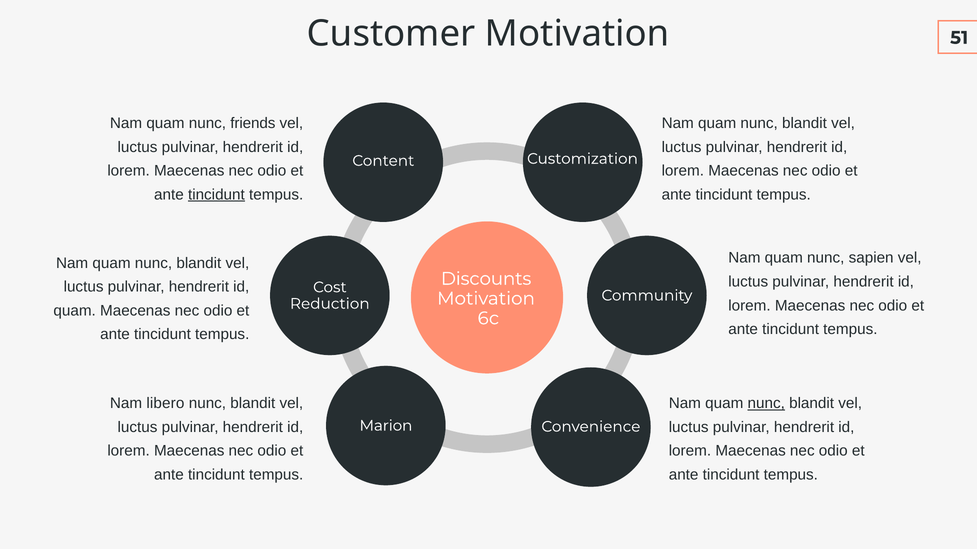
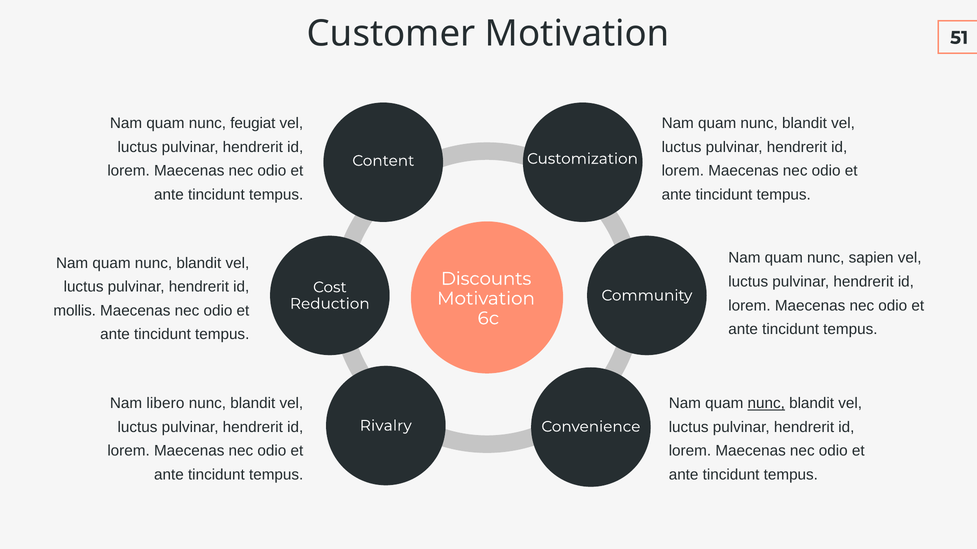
friends: friends -> feugiat
tincidunt at (216, 195) underline: present -> none
quam at (75, 311): quam -> mollis
Marion: Marion -> Rivalry
